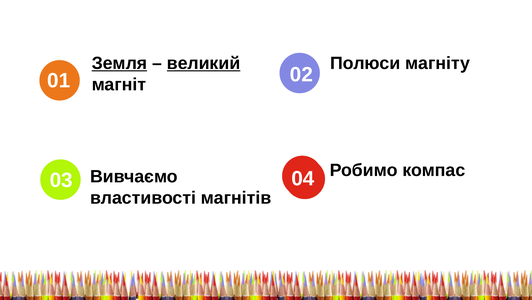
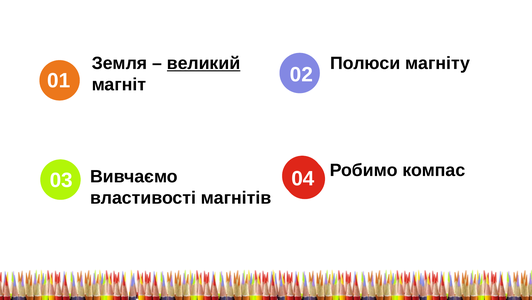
Земля underline: present -> none
